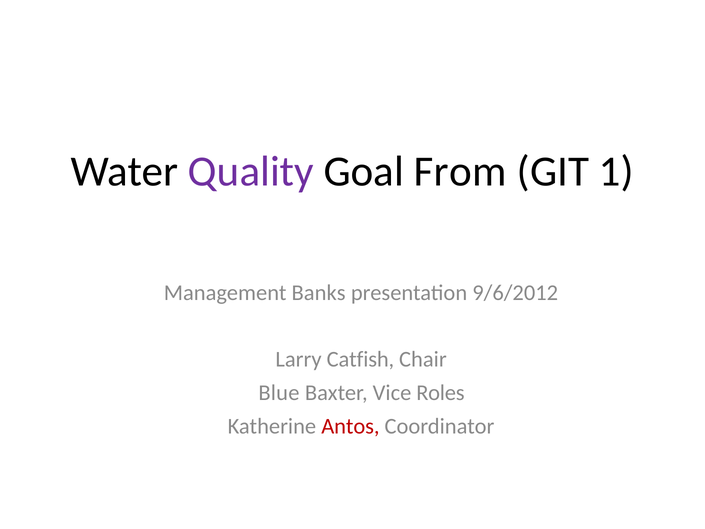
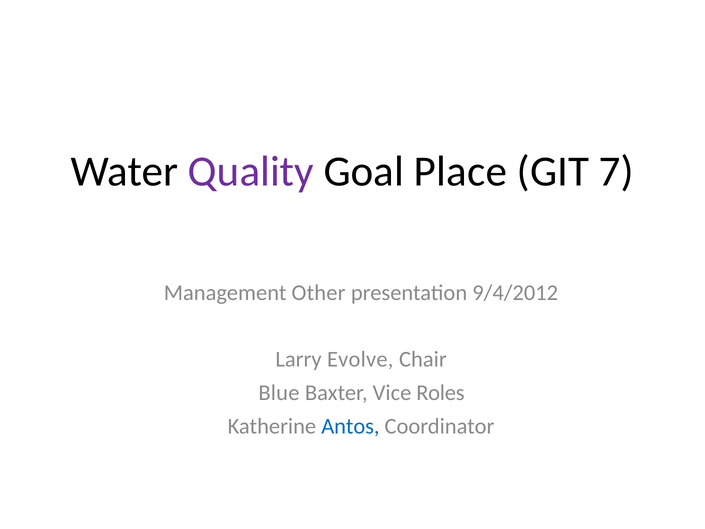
From: From -> Place
1: 1 -> 7
Banks: Banks -> Other
9/6/2012: 9/6/2012 -> 9/4/2012
Catfish: Catfish -> Evolve
Antos colour: red -> blue
